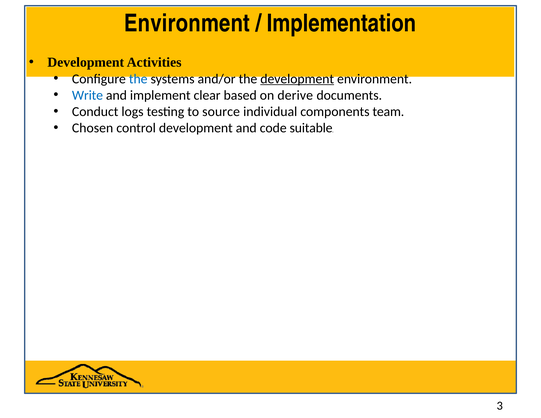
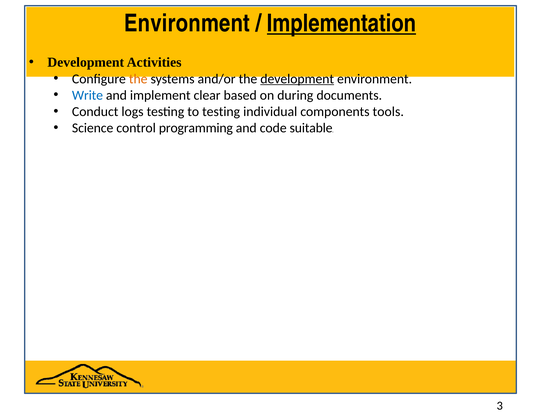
Implementation underline: none -> present
the at (138, 79) colour: blue -> orange
derive: derive -> during
to source: source -> testing
team: team -> tools
Chosen: Chosen -> Science
control development: development -> programming
